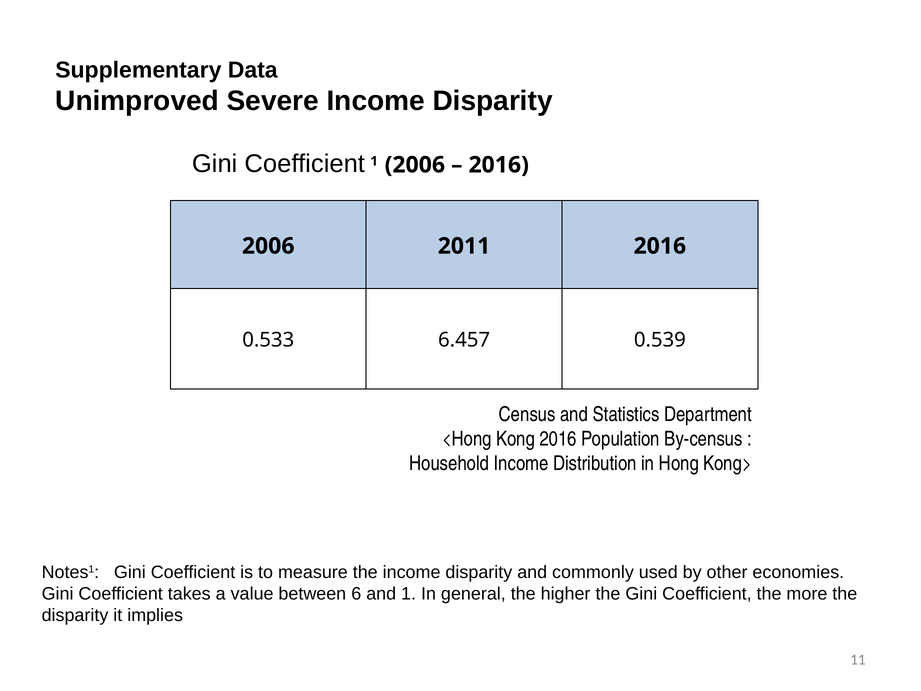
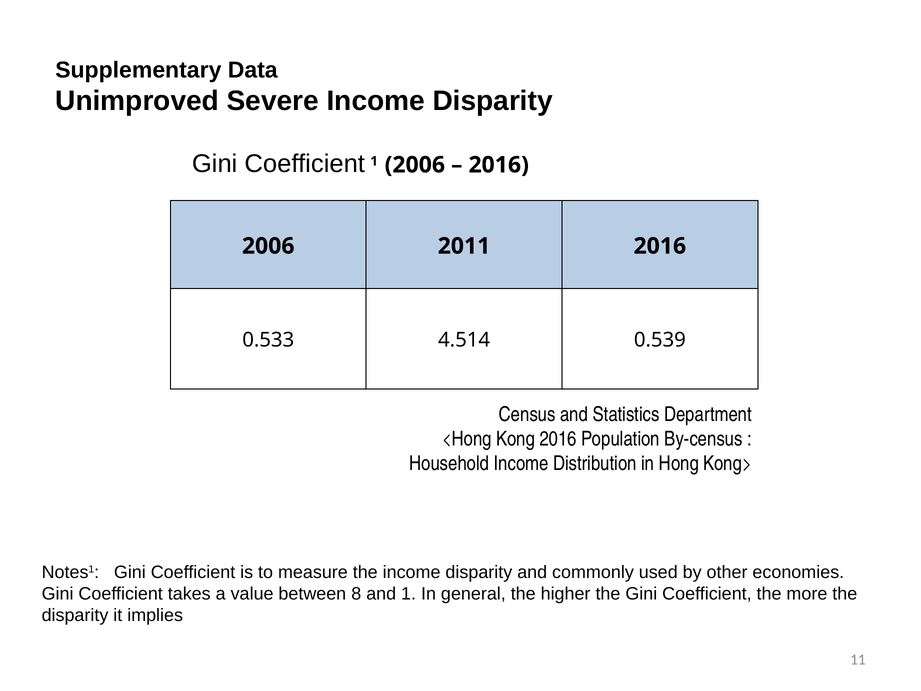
6.457: 6.457 -> 4.514
6: 6 -> 8
